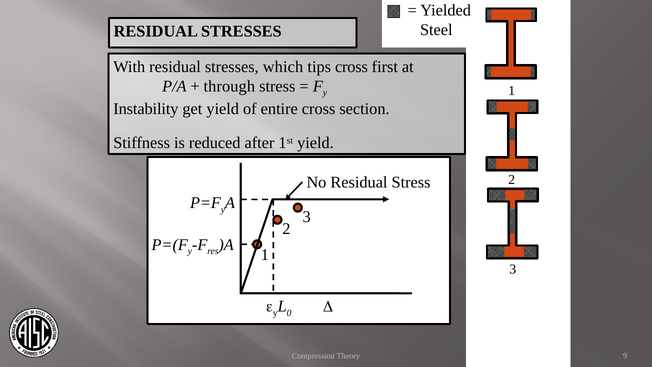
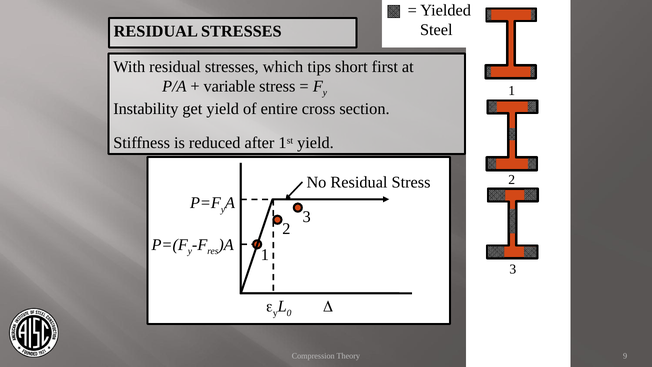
tips cross: cross -> short
through: through -> variable
